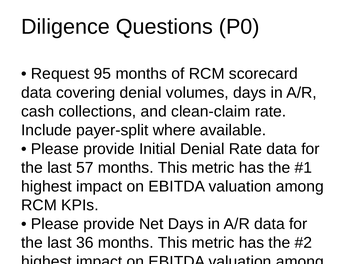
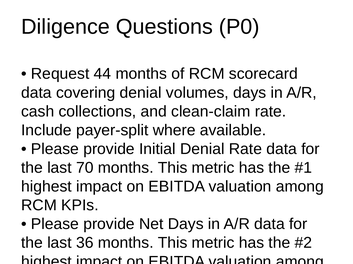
95: 95 -> 44
57: 57 -> 70
